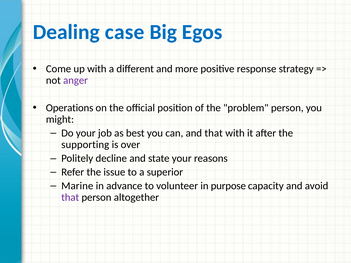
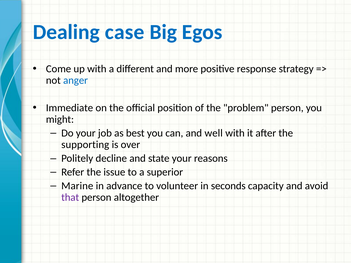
anger colour: purple -> blue
Operations: Operations -> Immediate
and that: that -> well
purpose: purpose -> seconds
